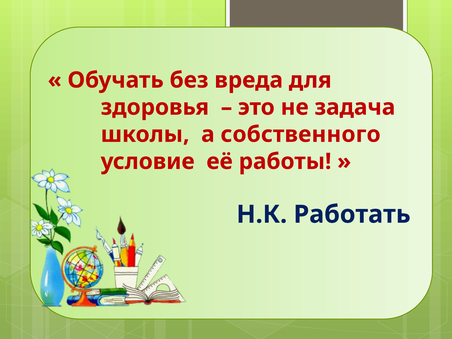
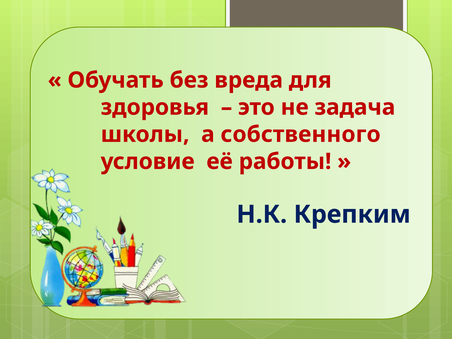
Работать: Работать -> Крепким
